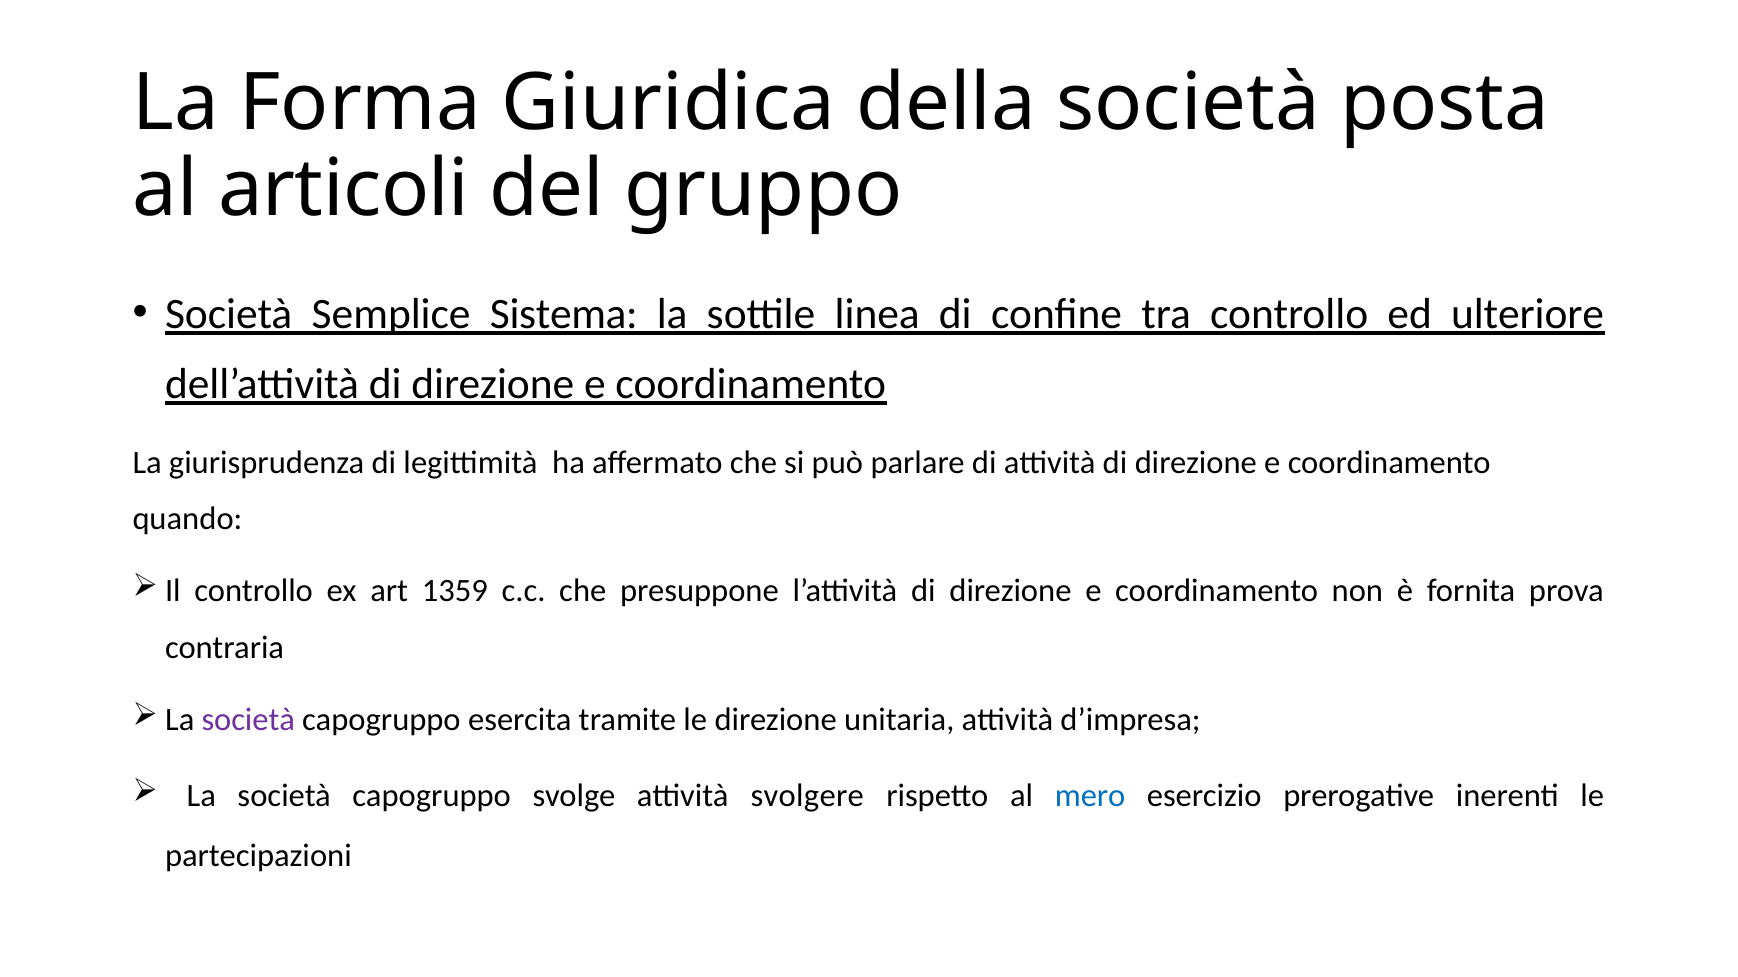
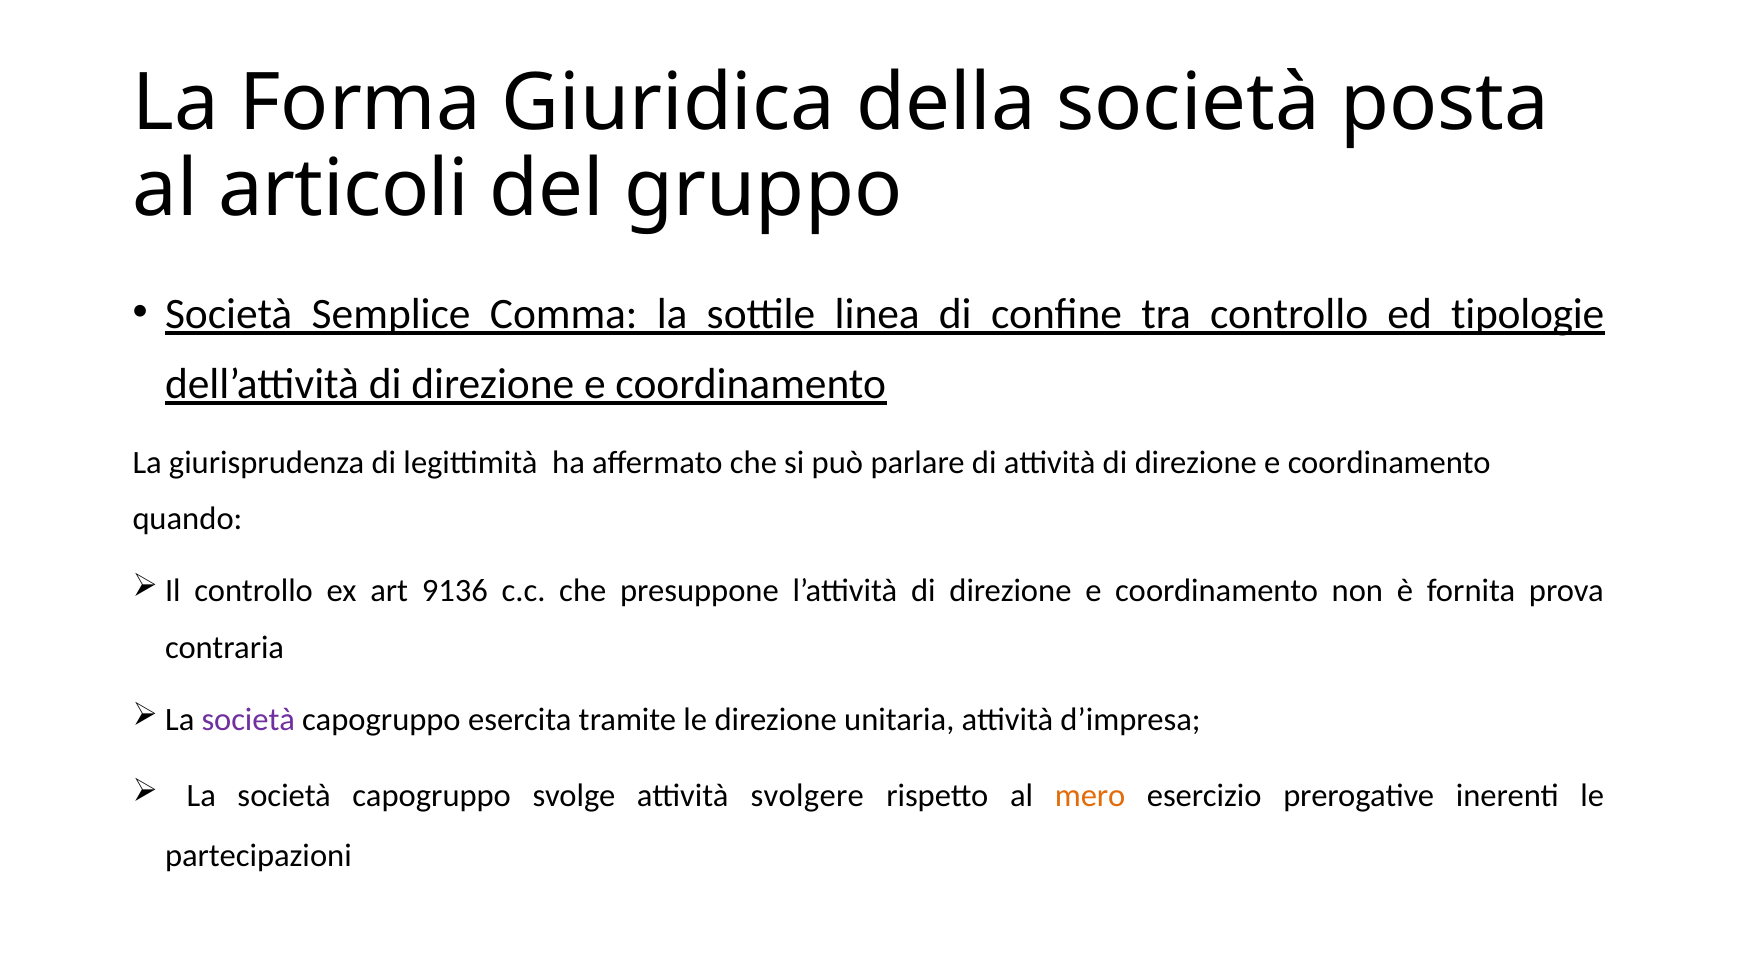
Sistema: Sistema -> Comma
ulteriore: ulteriore -> tipologie
1359: 1359 -> 9136
mero colour: blue -> orange
